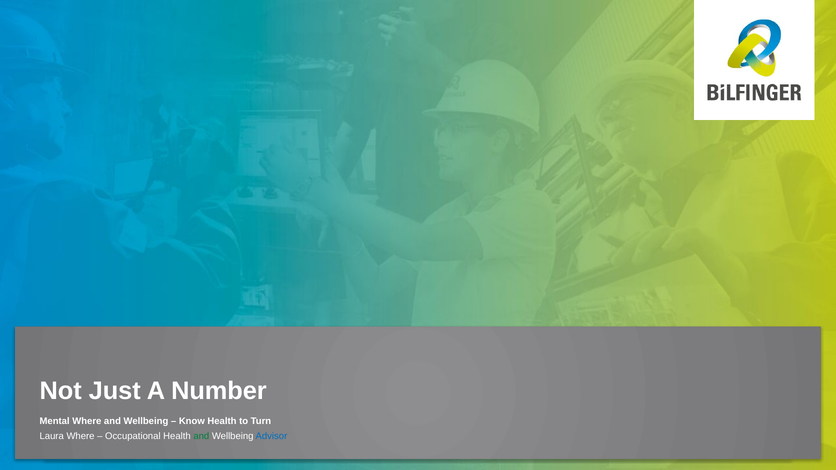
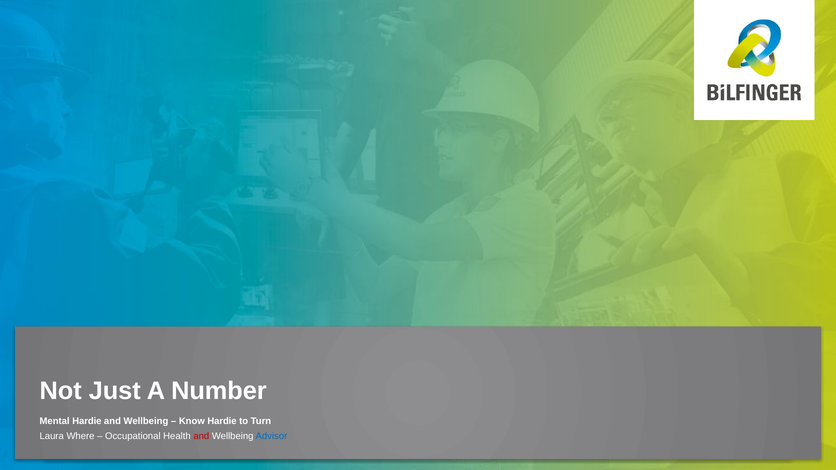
Mental Where: Where -> Hardie
Know Health: Health -> Hardie
and at (201, 436) colour: green -> red
